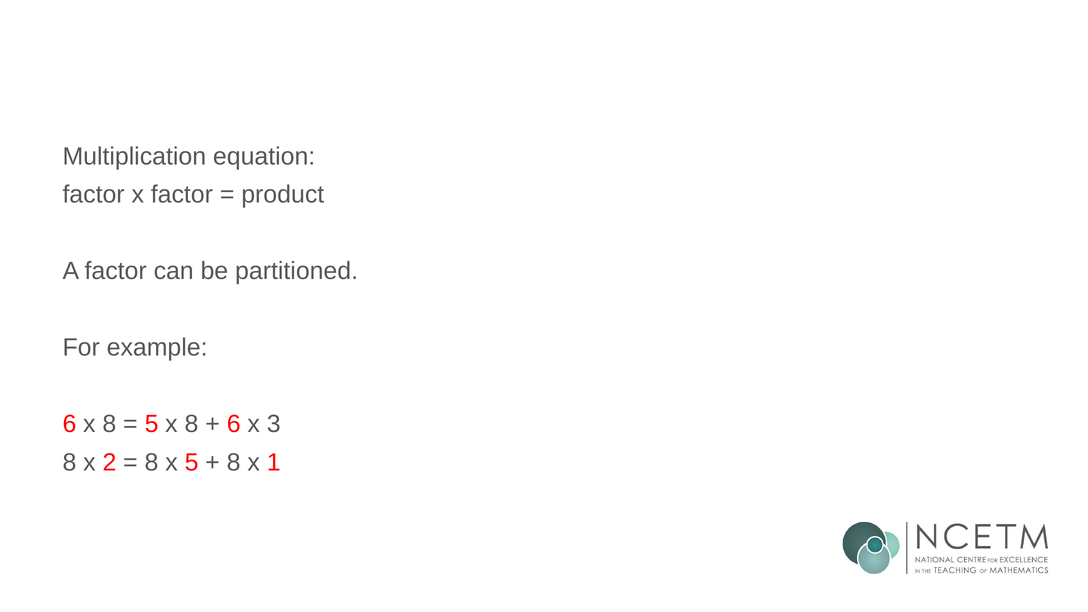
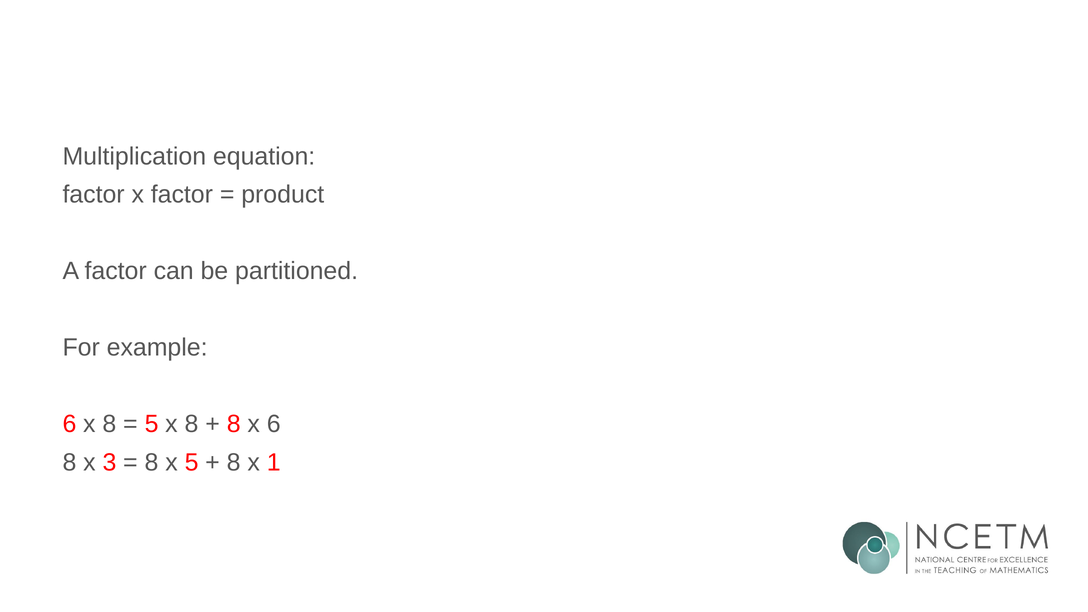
6 at (234, 424): 6 -> 8
x 3: 3 -> 6
2: 2 -> 3
